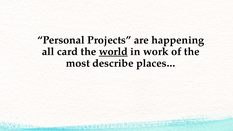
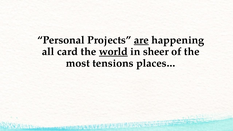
are underline: none -> present
work: work -> sheer
describe: describe -> tensions
